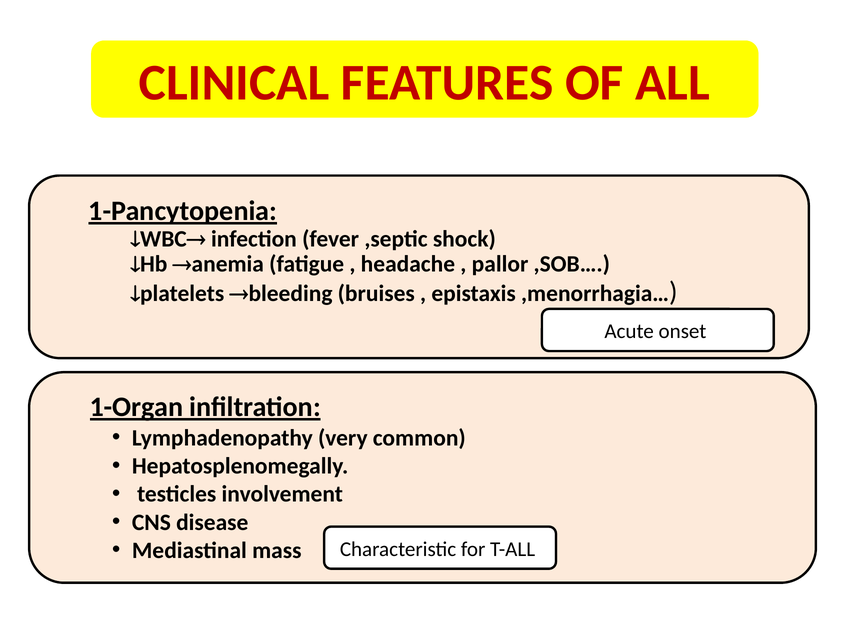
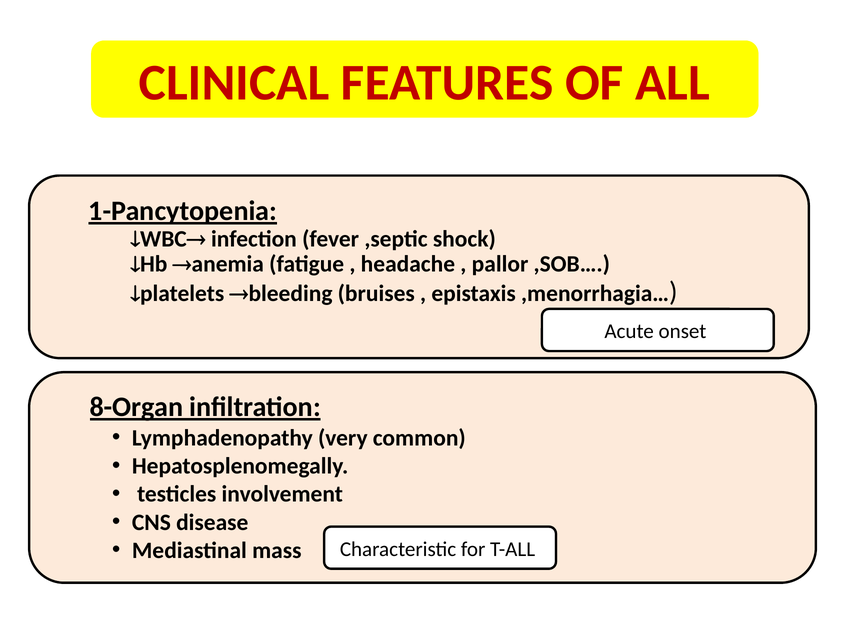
1-Organ: 1-Organ -> 8-Organ
